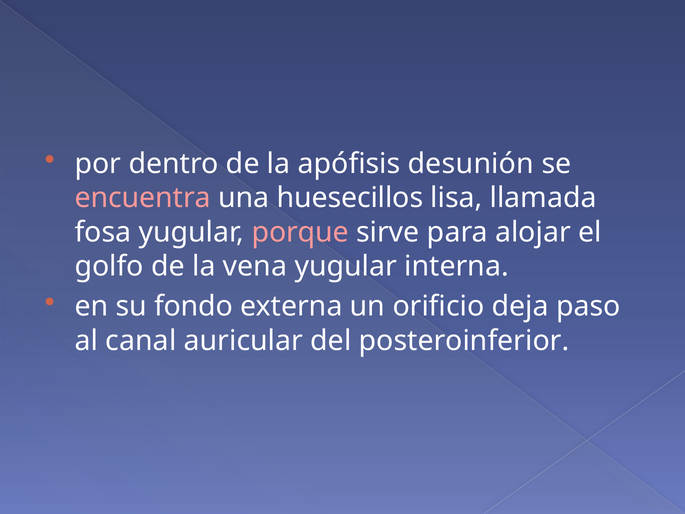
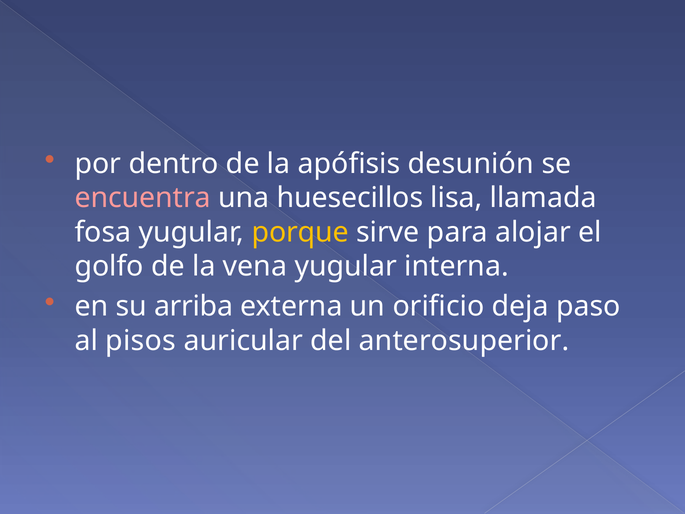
porque colour: pink -> yellow
fondo: fondo -> arriba
canal: canal -> pisos
posteroinferior: posteroinferior -> anterosuperior
